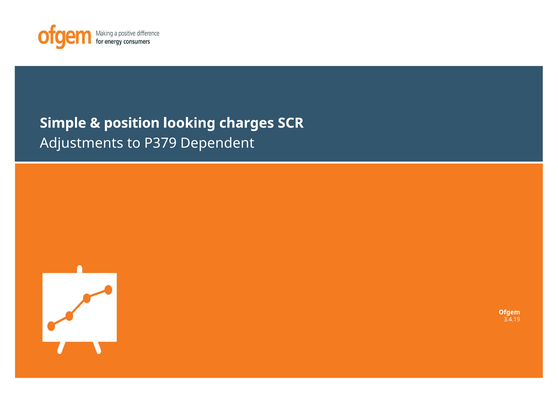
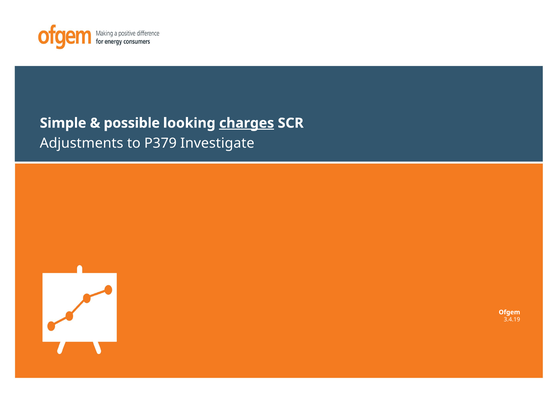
position: position -> possible
charges underline: none -> present
Dependent: Dependent -> Investigate
